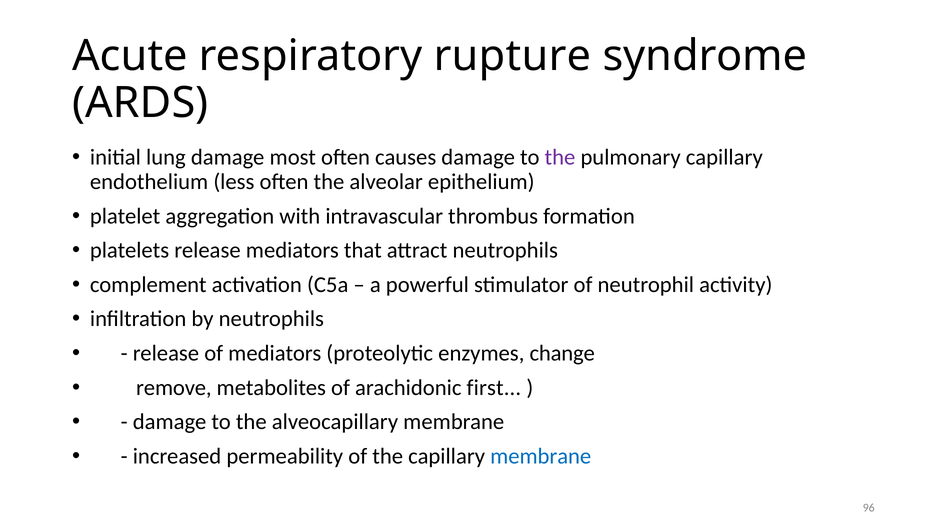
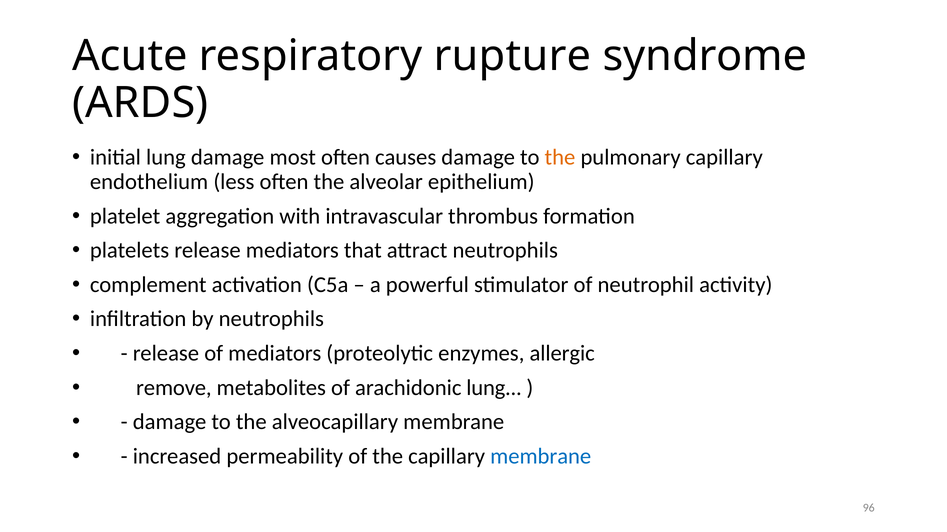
the at (560, 157) colour: purple -> orange
change: change -> allergic
arachidonic first: first -> lung
